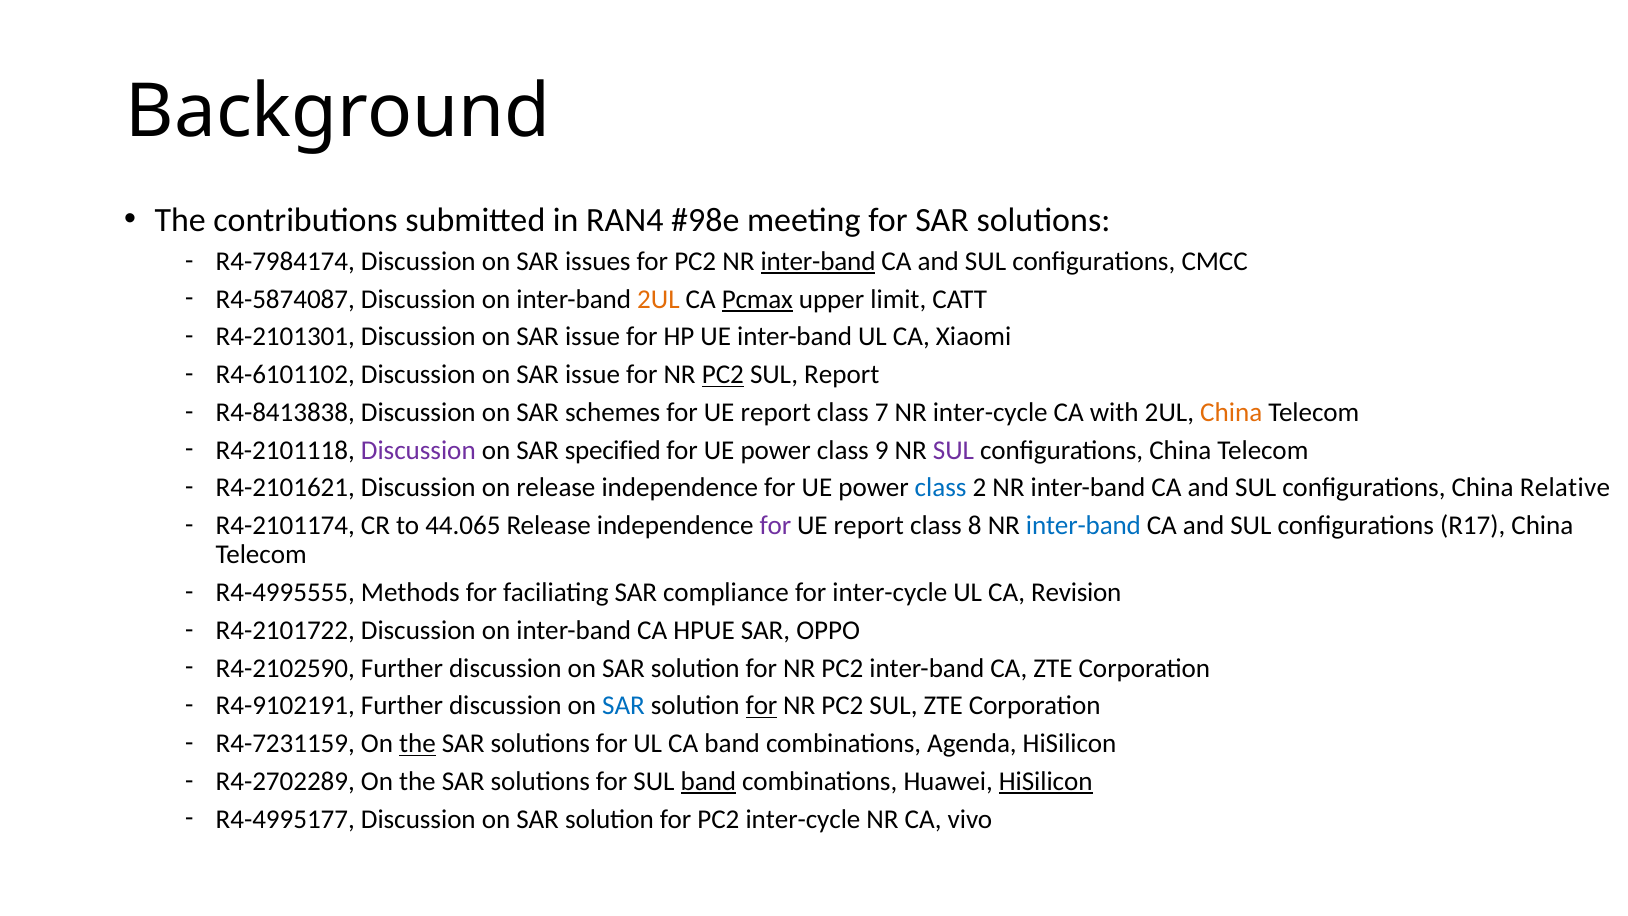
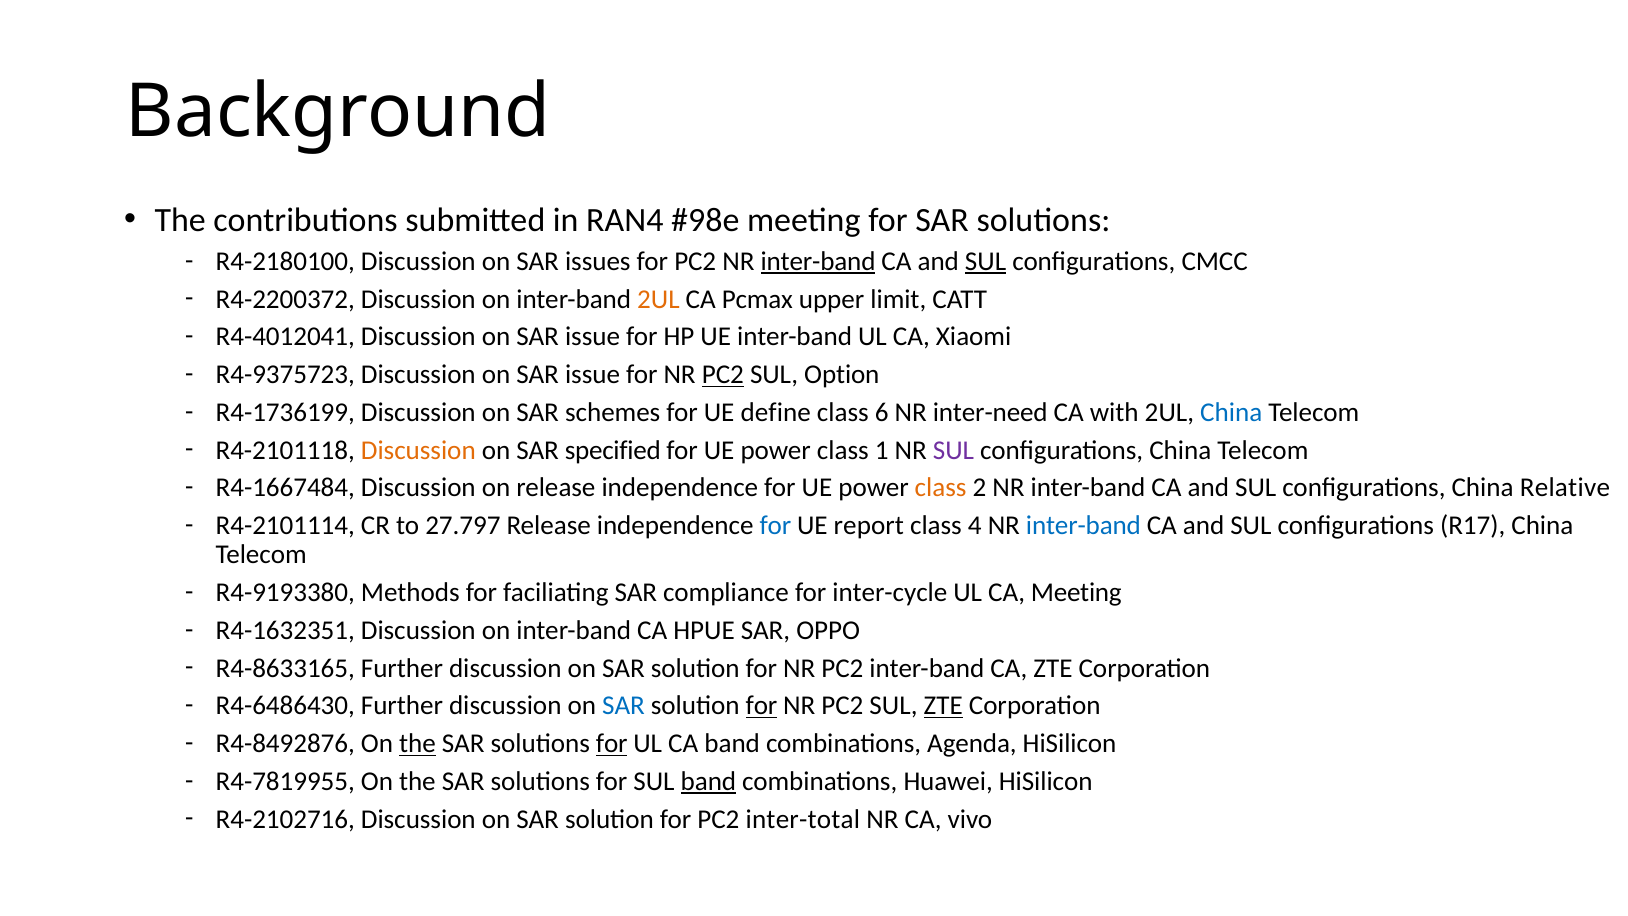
R4-7984174: R4-7984174 -> R4-2180100
SUL at (986, 261) underline: none -> present
R4-5874087: R4-5874087 -> R4-2200372
Pcmax underline: present -> none
R4-2101301: R4-2101301 -> R4-4012041
R4-6101102: R4-6101102 -> R4-9375723
SUL Report: Report -> Option
R4-8413838: R4-8413838 -> R4-1736199
schemes for UE report: report -> define
7: 7 -> 6
NR inter-cycle: inter-cycle -> inter-need
China at (1231, 412) colour: orange -> blue
Discussion at (418, 450) colour: purple -> orange
9: 9 -> 1
R4-2101621: R4-2101621 -> R4-1667484
class at (941, 488) colour: blue -> orange
R4-2101174: R4-2101174 -> R4-2101114
44.065: 44.065 -> 27.797
for at (775, 526) colour: purple -> blue
8: 8 -> 4
R4-4995555: R4-4995555 -> R4-9193380
CA Revision: Revision -> Meeting
R4-2101722: R4-2101722 -> R4-1632351
R4-2102590: R4-2102590 -> R4-8633165
R4-9102191: R4-9102191 -> R4-6486430
ZTE at (943, 706) underline: none -> present
R4-7231159: R4-7231159 -> R4-8492876
for at (612, 743) underline: none -> present
R4-2702289: R4-2702289 -> R4-7819955
HiSilicon at (1046, 781) underline: present -> none
R4-4995177: R4-4995177 -> R4-2102716
PC2 inter-cycle: inter-cycle -> inter-total
